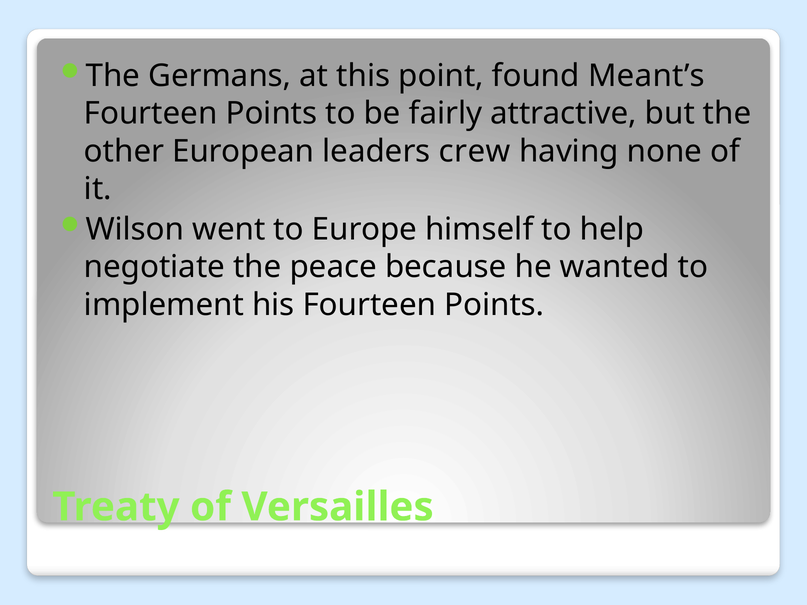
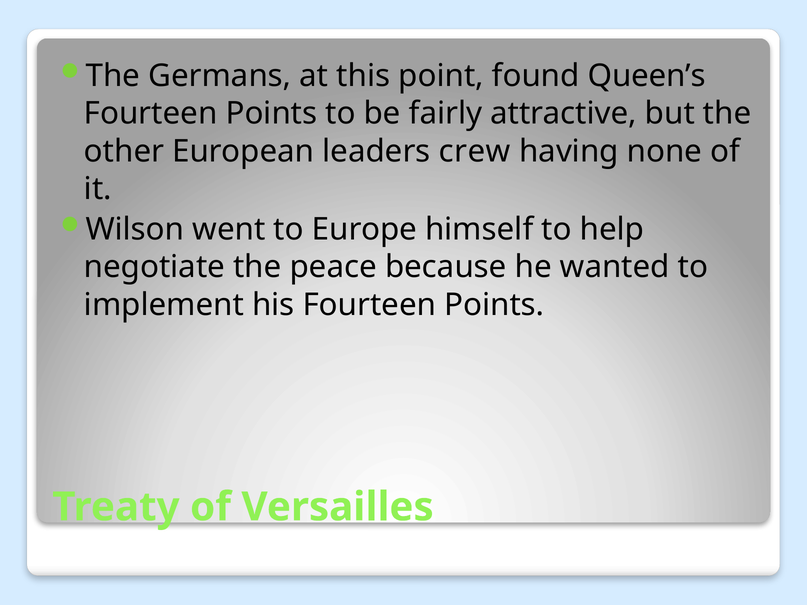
Meant’s: Meant’s -> Queen’s
